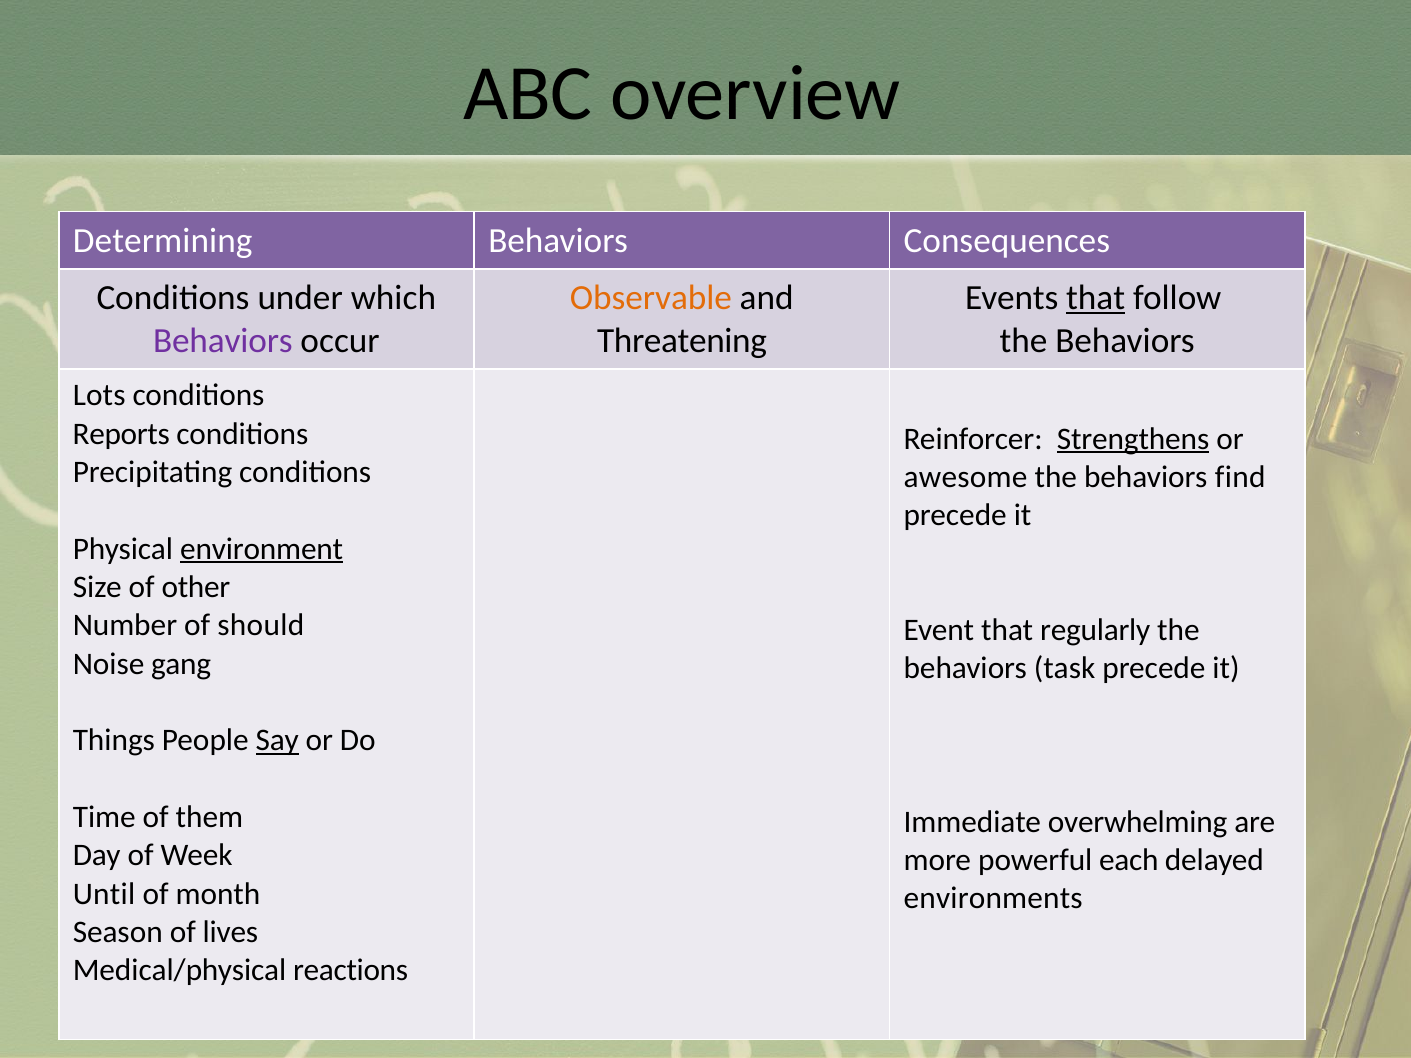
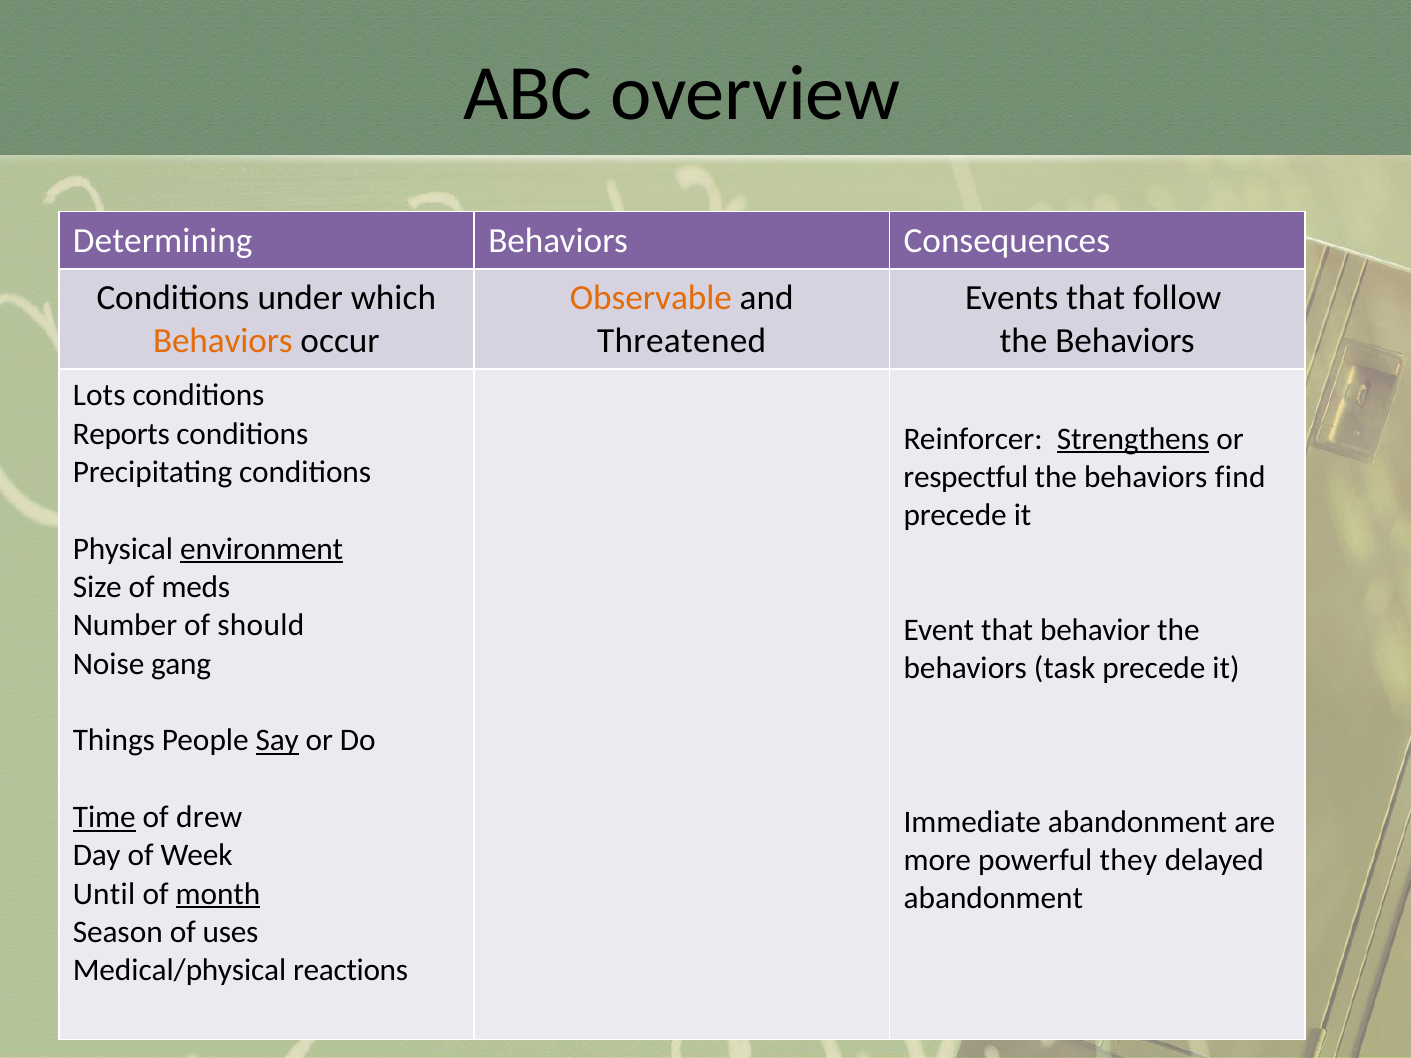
that at (1096, 298) underline: present -> none
Behaviors at (223, 341) colour: purple -> orange
Threatening: Threatening -> Threatened
awesome: awesome -> respectful
other: other -> meds
regularly: regularly -> behavior
Time underline: none -> present
them: them -> drew
Immediate overwhelming: overwhelming -> abandonment
each: each -> they
month underline: none -> present
environments at (993, 899): environments -> abandonment
lives: lives -> uses
